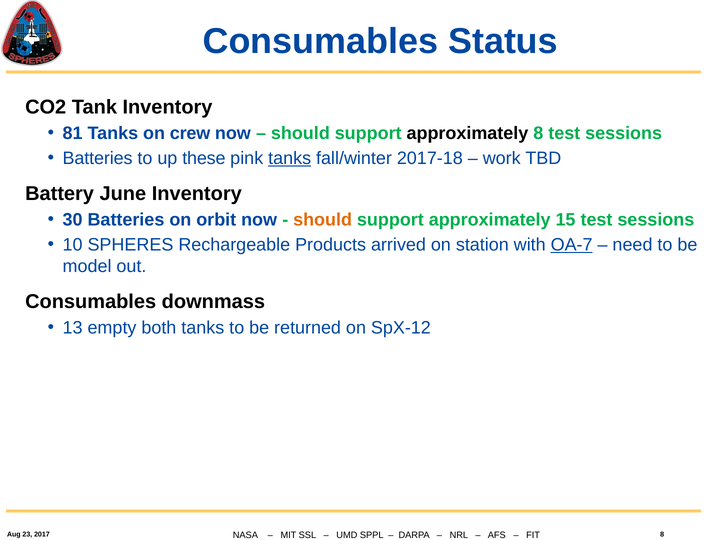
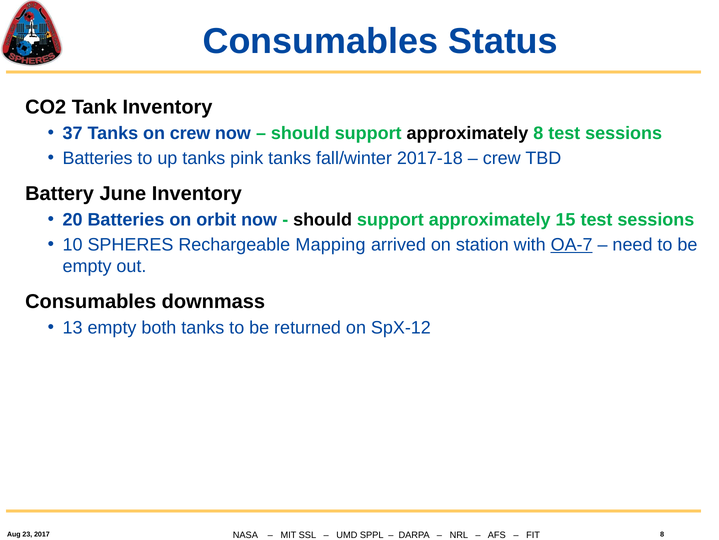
81: 81 -> 37
up these: these -> tanks
tanks at (290, 158) underline: present -> none
work at (502, 158): work -> crew
30: 30 -> 20
should at (323, 219) colour: orange -> black
Products: Products -> Mapping
model at (87, 266): model -> empty
